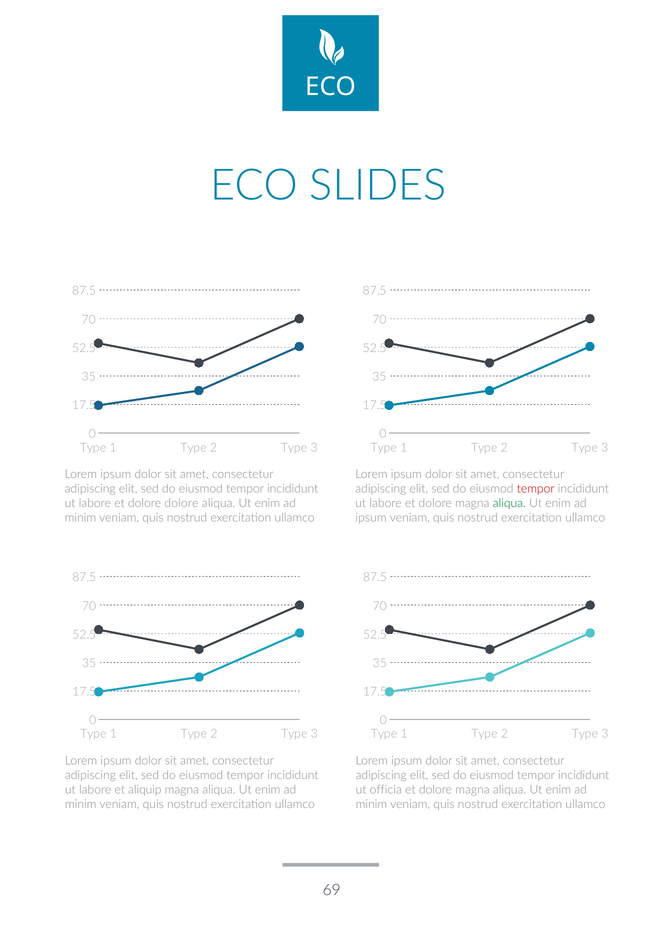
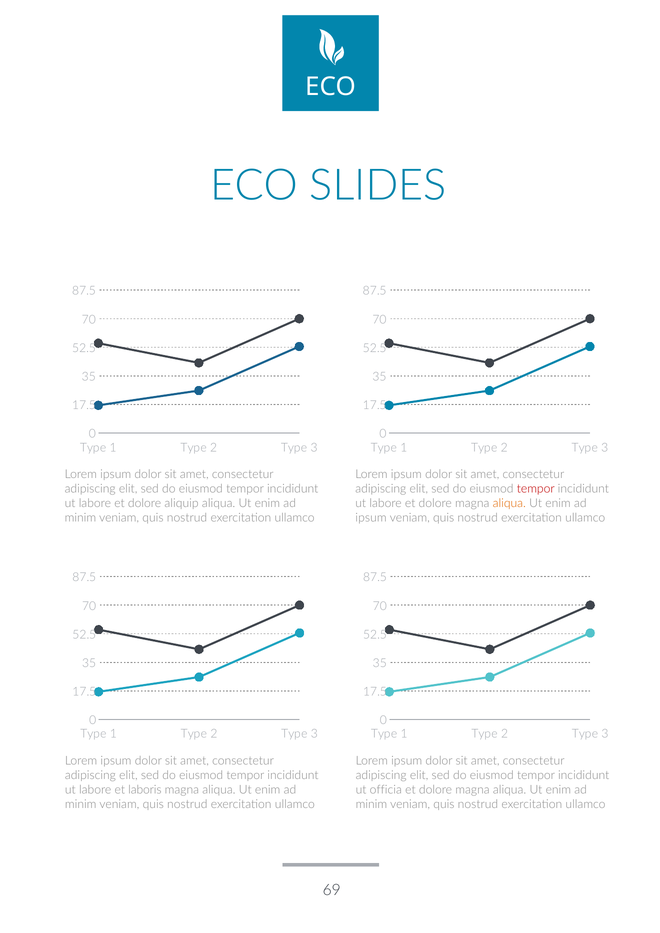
dolore dolore: dolore -> aliquip
aliqua at (509, 503) colour: green -> orange
aliquip: aliquip -> laboris
